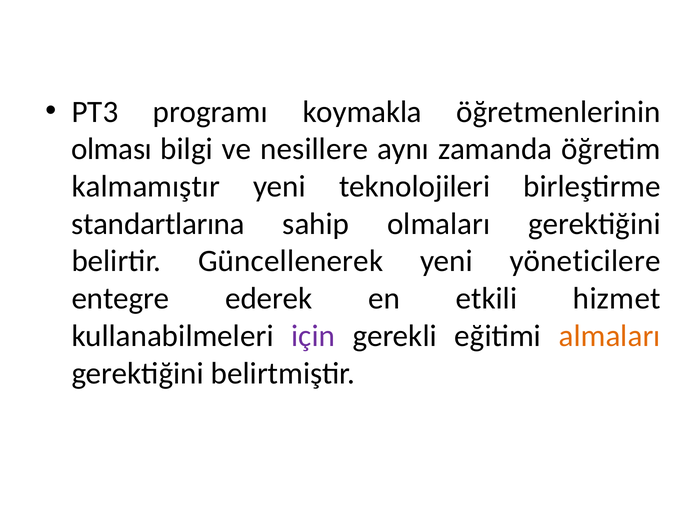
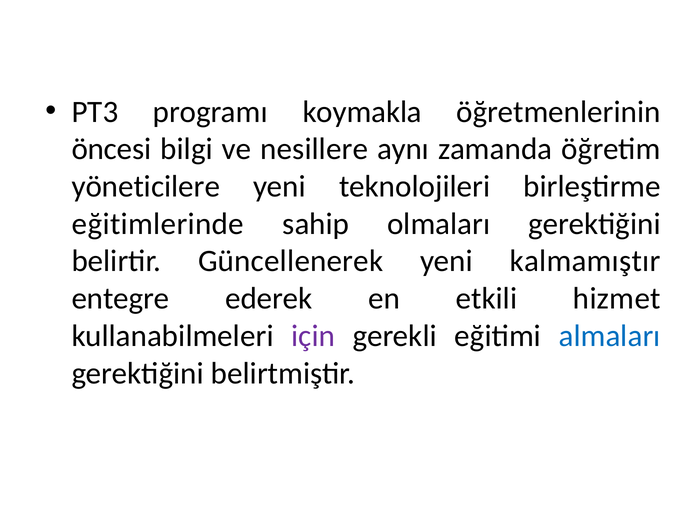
olması: olması -> öncesi
kalmamıştır: kalmamıştır -> yöneticilere
standartlarına: standartlarına -> eğitimlerinde
yöneticilere: yöneticilere -> kalmamıştır
almaları colour: orange -> blue
